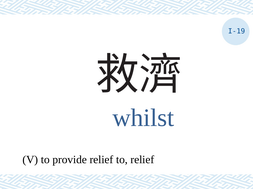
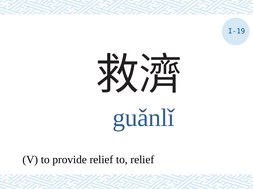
whilst: whilst -> guǎnlǐ
